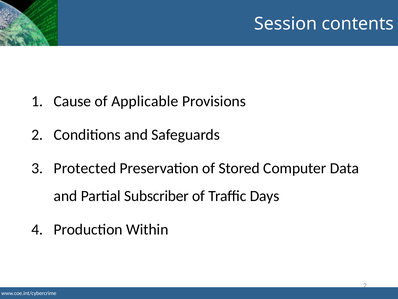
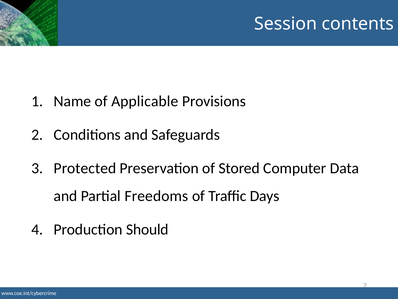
Cause: Cause -> Name
Subscriber: Subscriber -> Freedoms
Within: Within -> Should
